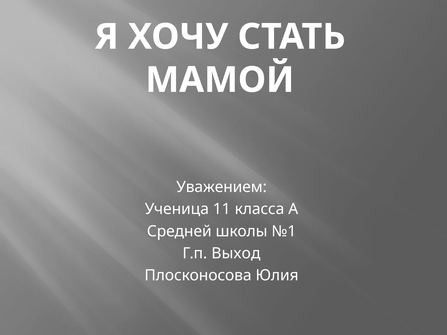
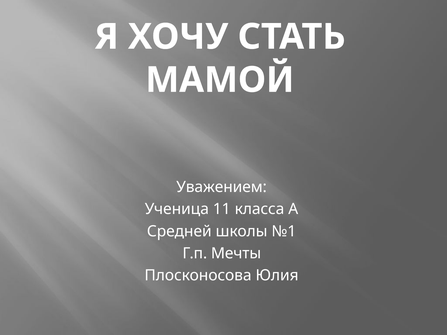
Выход: Выход -> Мечты
